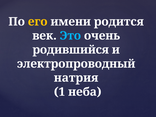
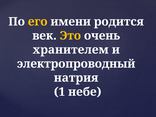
Это colour: light blue -> yellow
родившийся: родившийся -> хранителем
неба: неба -> небе
